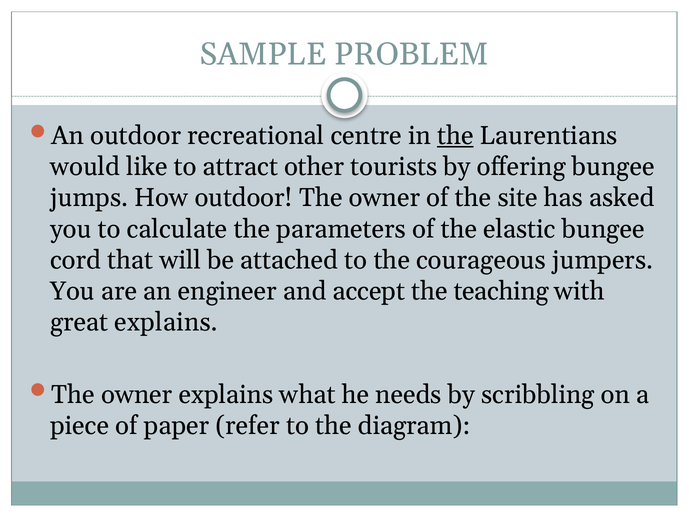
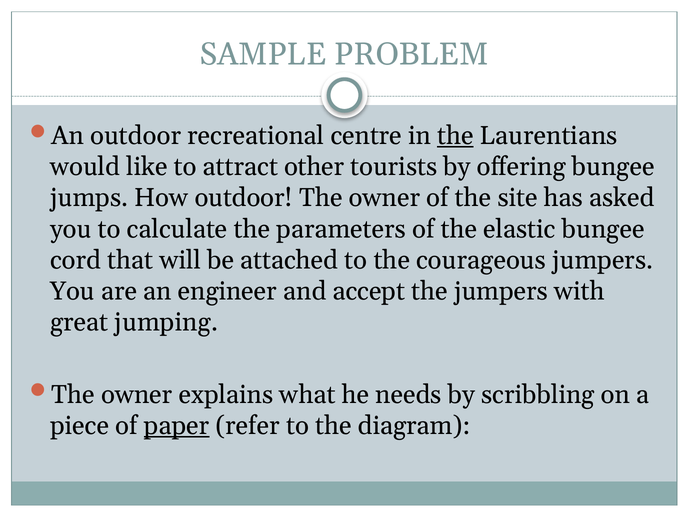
the teaching: teaching -> jumpers
great explains: explains -> jumping
paper underline: none -> present
